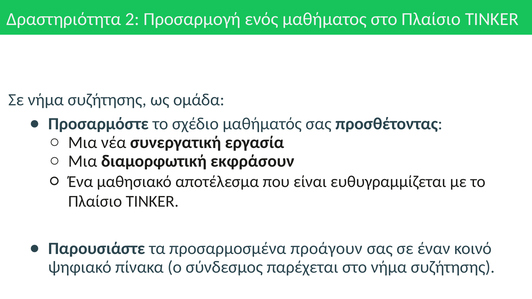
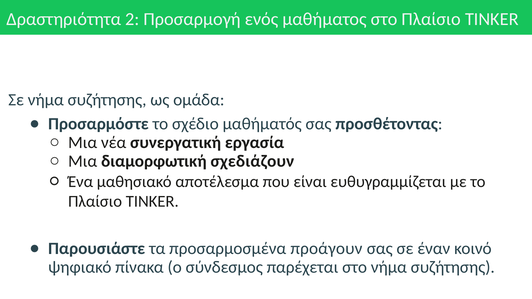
εκφράσουν: εκφράσουν -> σχεδιάζουν
